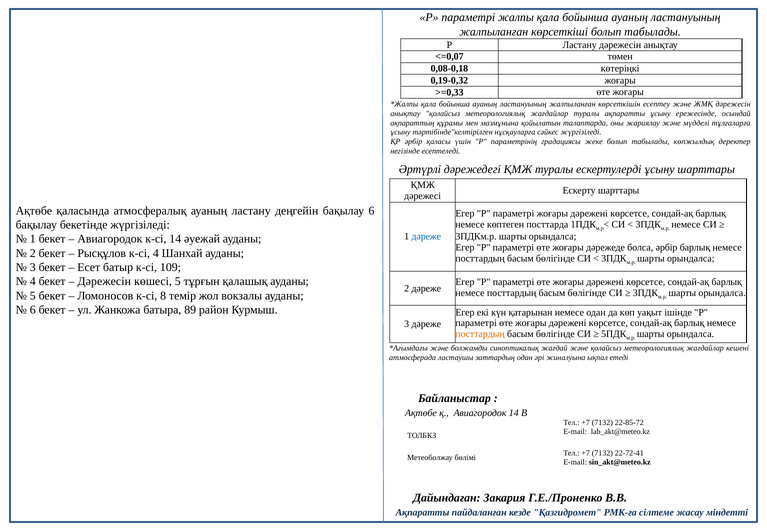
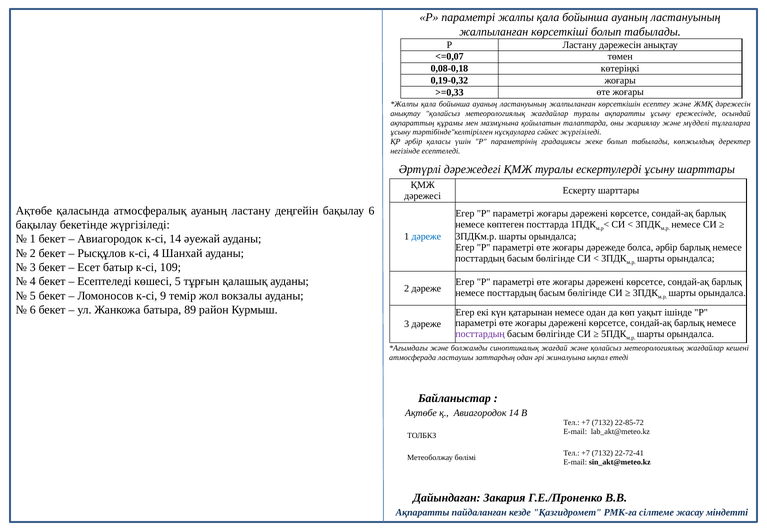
Дәрежесін at (104, 282): Дәрежесін -> Есептеледі
8: 8 -> 9
посттардың at (480, 334) colour: orange -> purple
